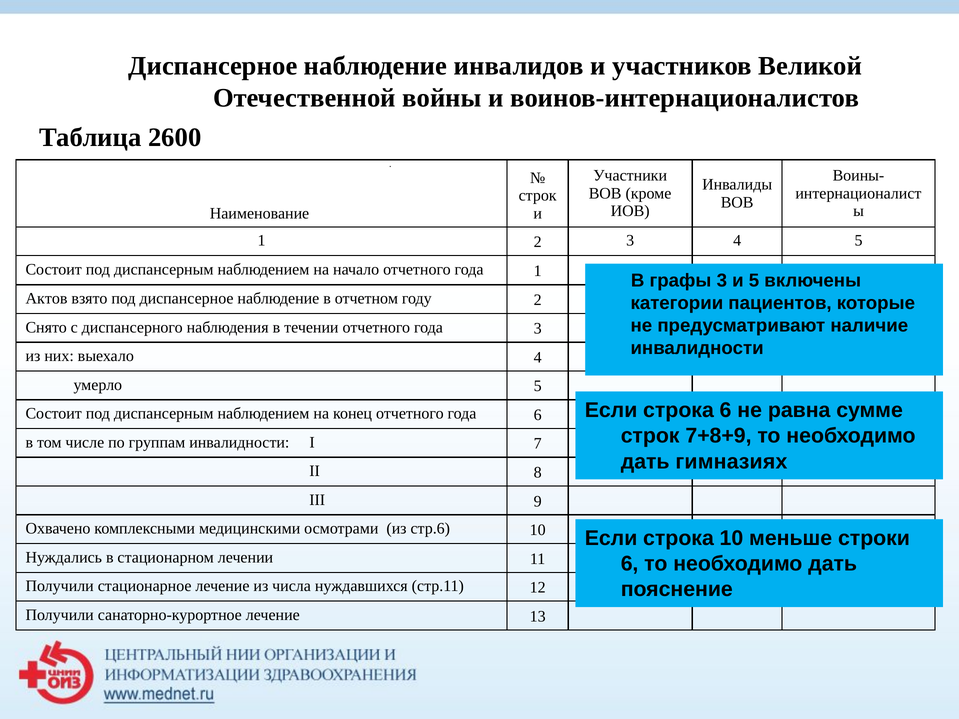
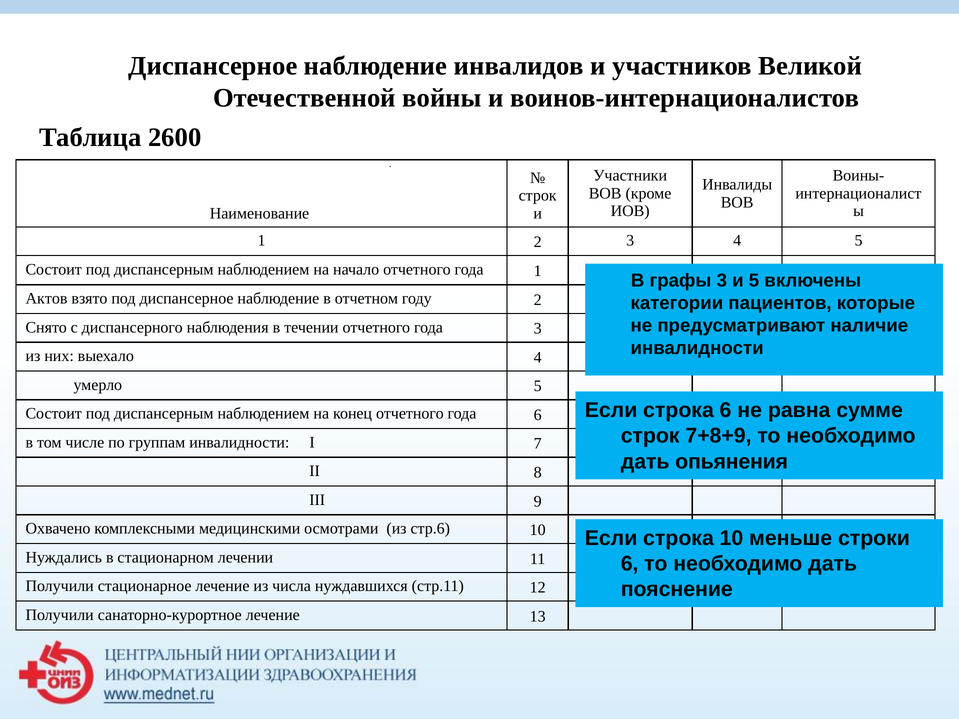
гимназиях: гимназиях -> опьянения
